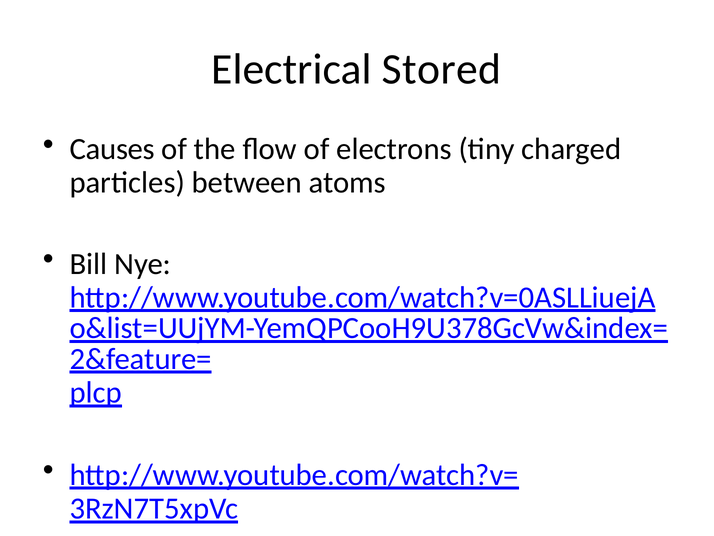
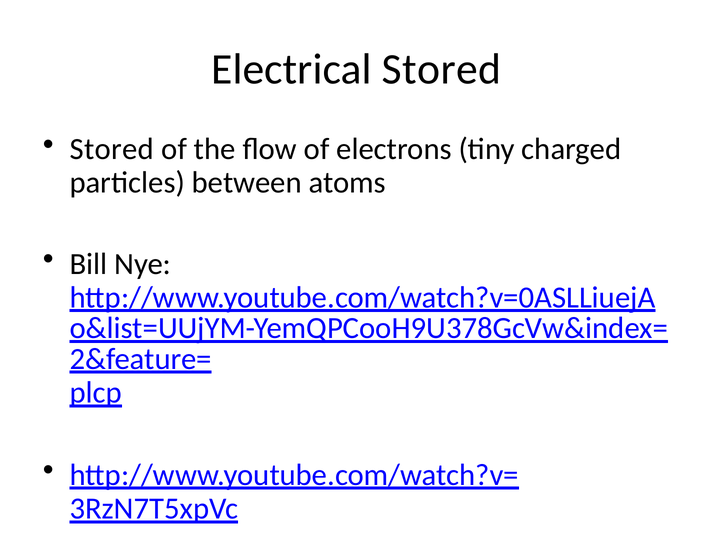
Causes at (112, 149): Causes -> Stored
